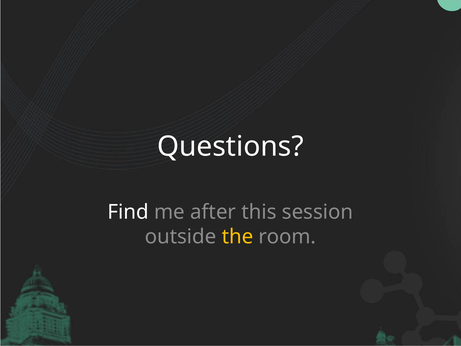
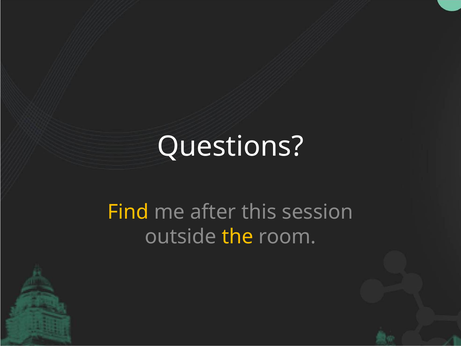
Find colour: white -> yellow
